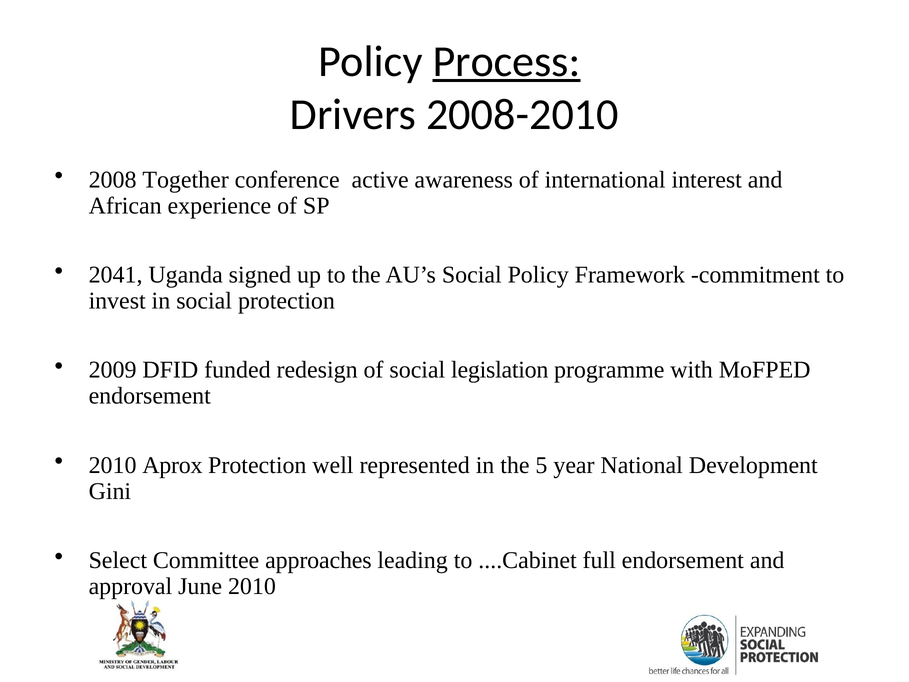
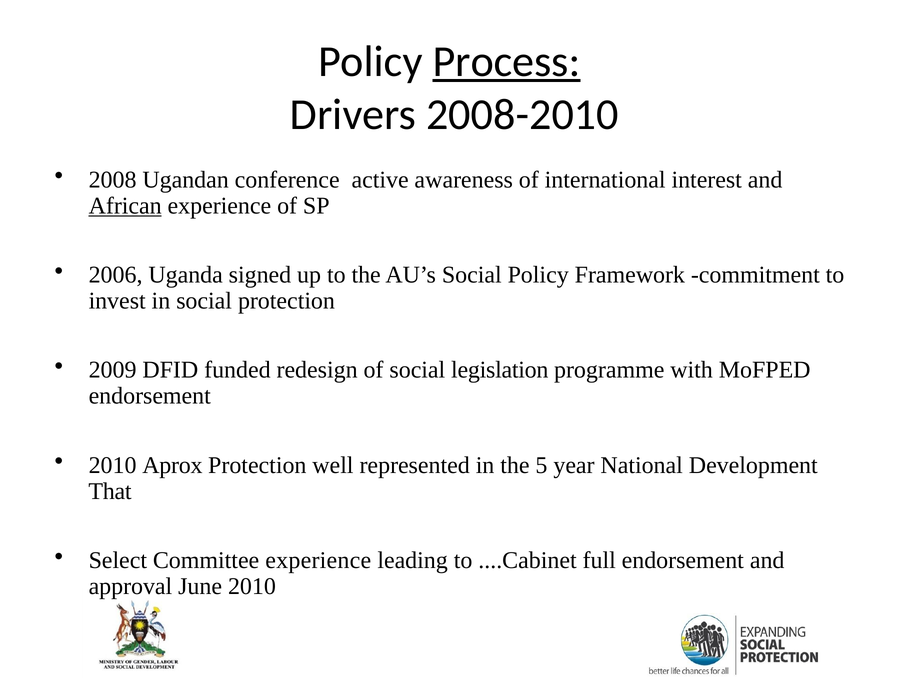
Together: Together -> Ugandan
African underline: none -> present
2041: 2041 -> 2006
Gini: Gini -> That
Committee approaches: approaches -> experience
